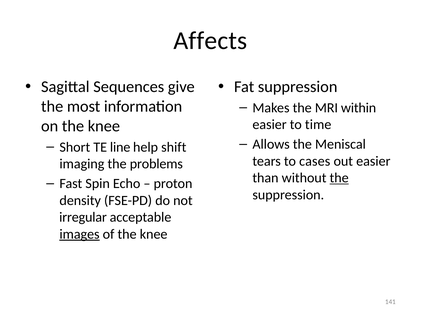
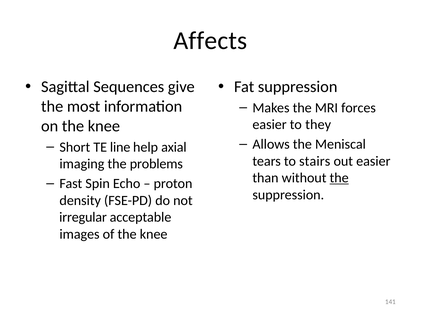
within: within -> forces
time: time -> they
shift: shift -> axial
cases: cases -> stairs
images underline: present -> none
